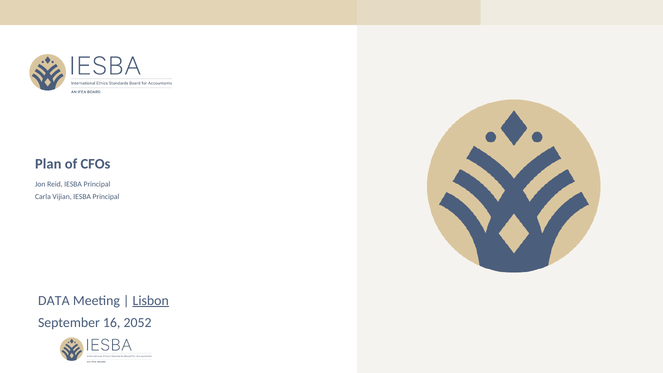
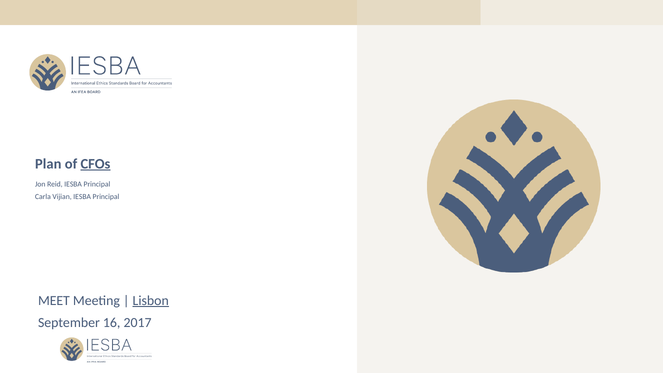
CFOs underline: none -> present
DATA: DATA -> MEET
2052: 2052 -> 2017
